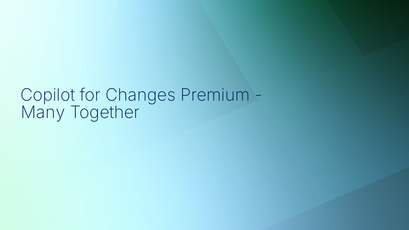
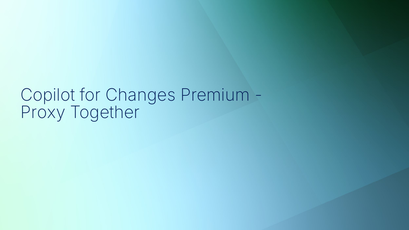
Many: Many -> Proxy
